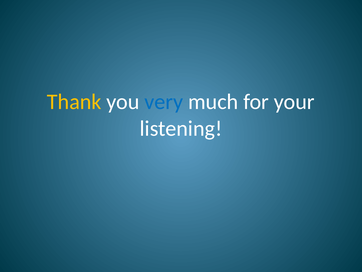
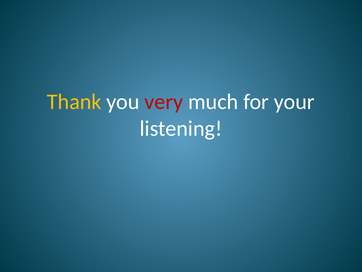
very colour: blue -> red
